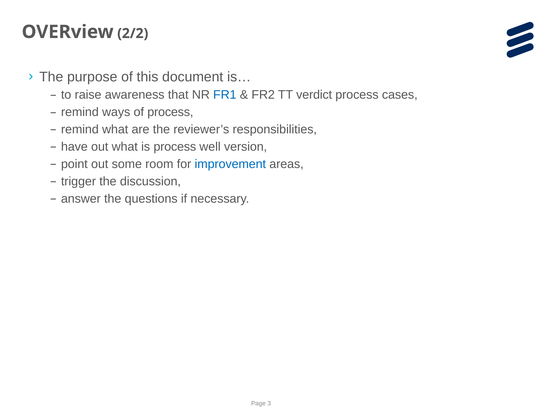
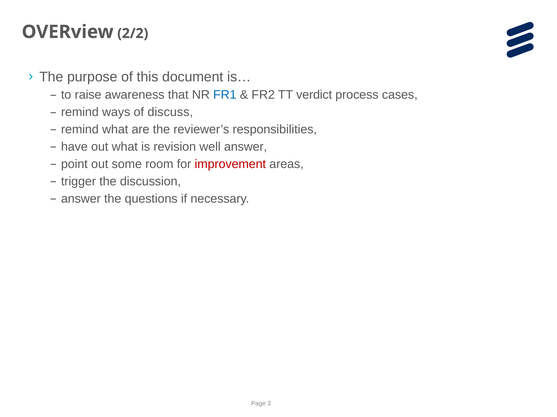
of process: process -> discuss
is process: process -> revision
well version: version -> answer
improvement colour: blue -> red
